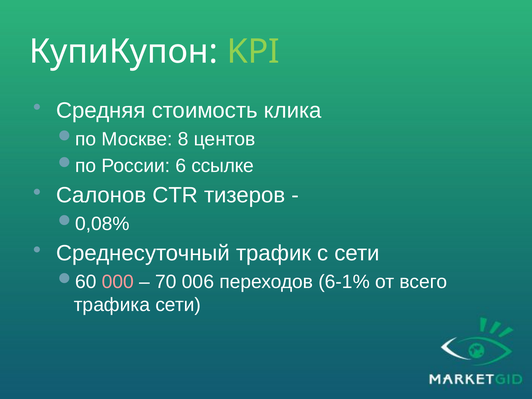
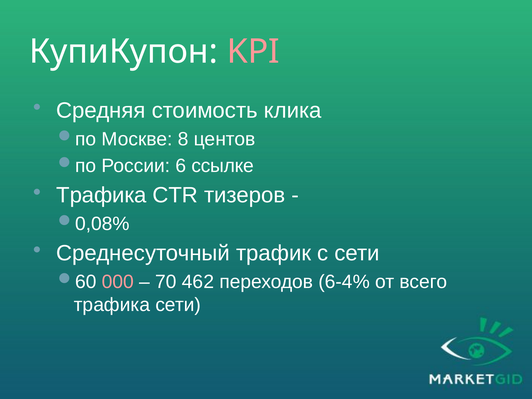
KPI colour: light green -> pink
Салонов at (101, 195): Салонов -> Трафика
006: 006 -> 462
6-1%: 6-1% -> 6-4%
